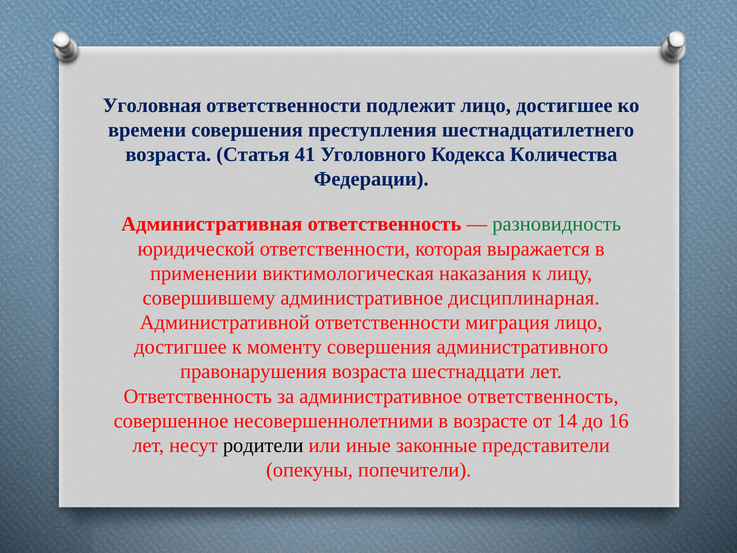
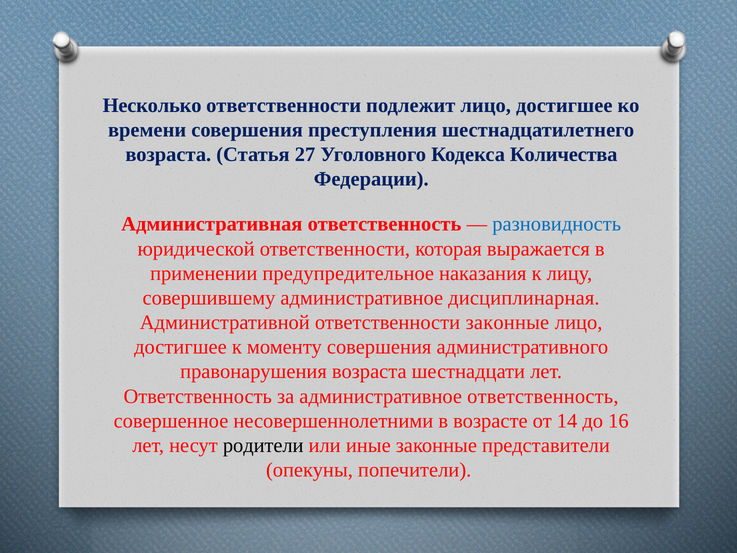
Уголовная: Уголовная -> Несколько
41: 41 -> 27
разновидность colour: green -> blue
виктимологическая: виктимологическая -> предупредительное
ответственности миграция: миграция -> законные
